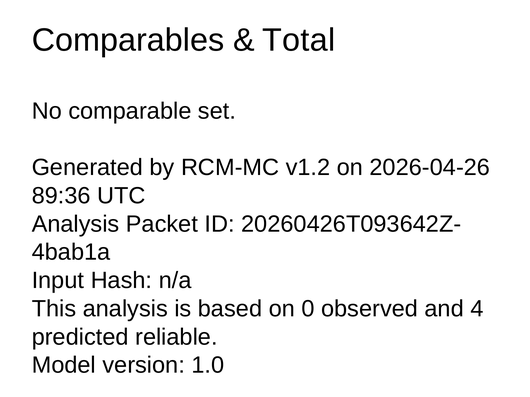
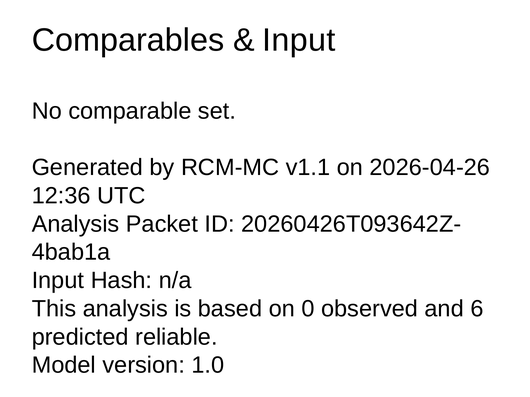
Total at (299, 40): Total -> Input
v1.2: v1.2 -> v1.1
89:36: 89:36 -> 12:36
4: 4 -> 6
